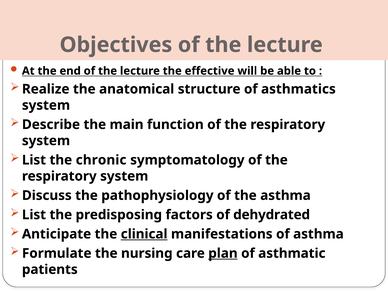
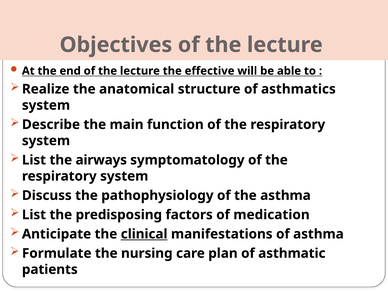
chronic: chronic -> airways
dehydrated: dehydrated -> medication
plan underline: present -> none
